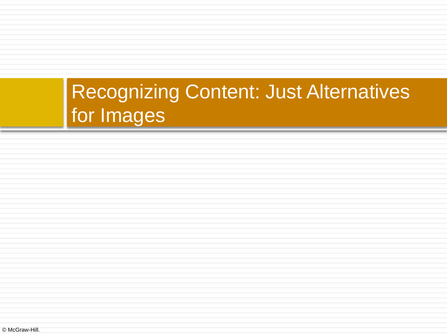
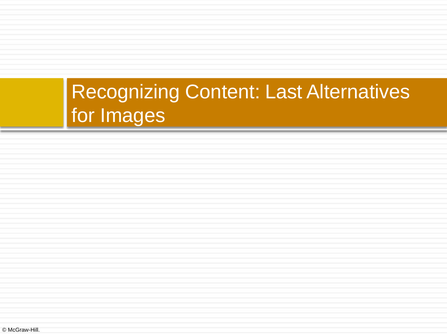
Just: Just -> Last
